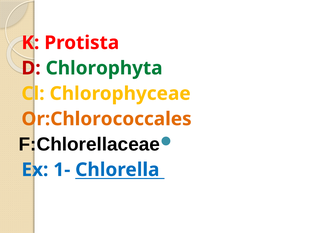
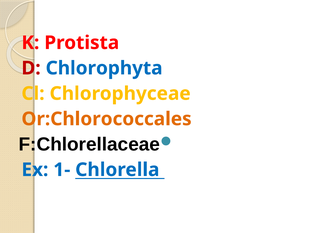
Chlorophyta colour: green -> blue
